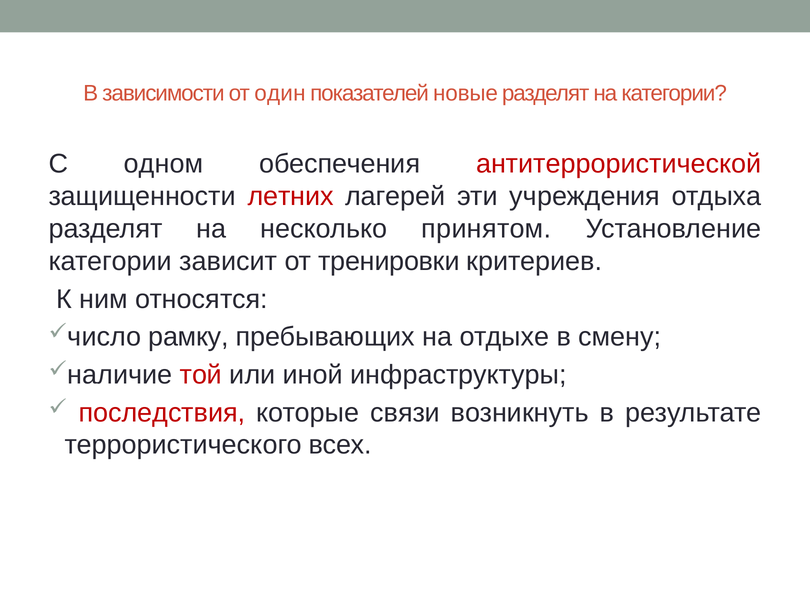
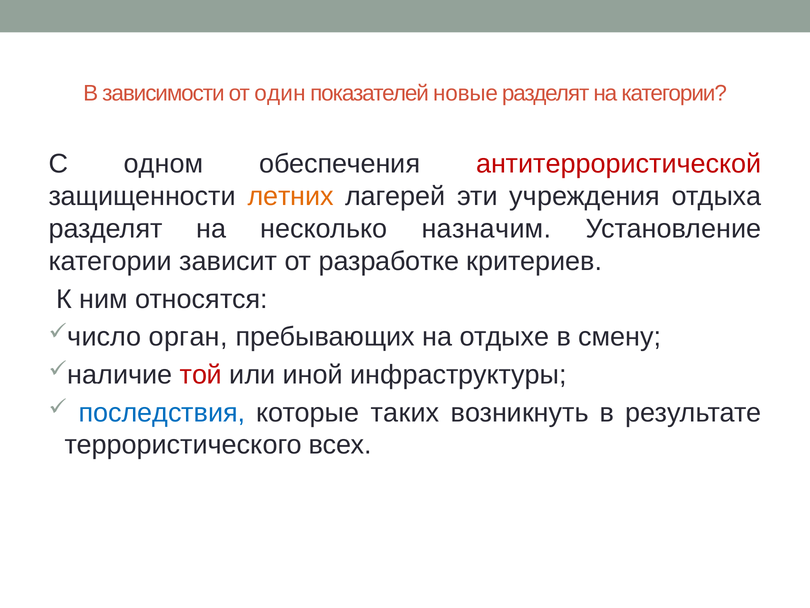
летних colour: red -> orange
принятом: принятом -> назначим
тренировки: тренировки -> разработке
рамку: рамку -> орган
последствия colour: red -> blue
связи: связи -> таких
